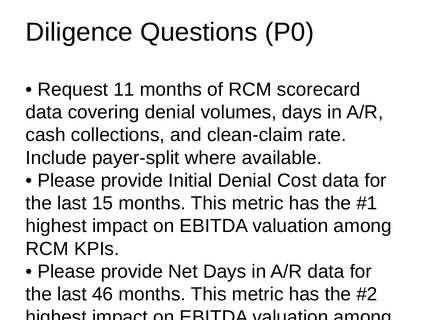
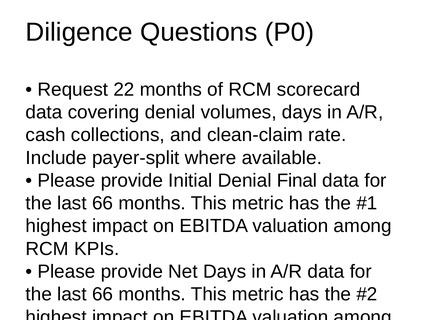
11: 11 -> 22
Denial Cost: Cost -> Final
15 at (103, 203): 15 -> 66
46 at (103, 295): 46 -> 66
